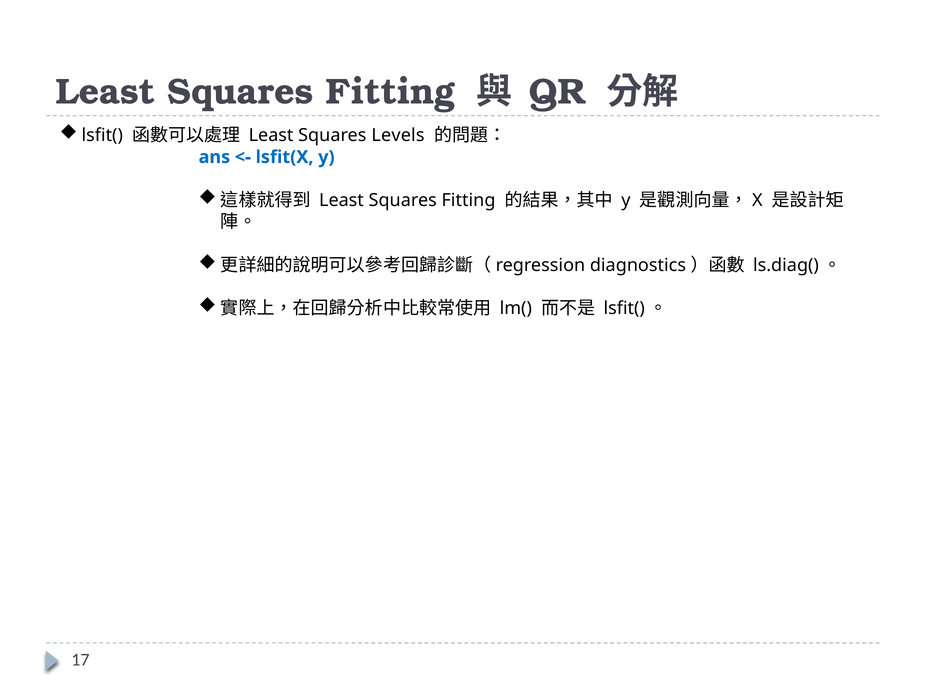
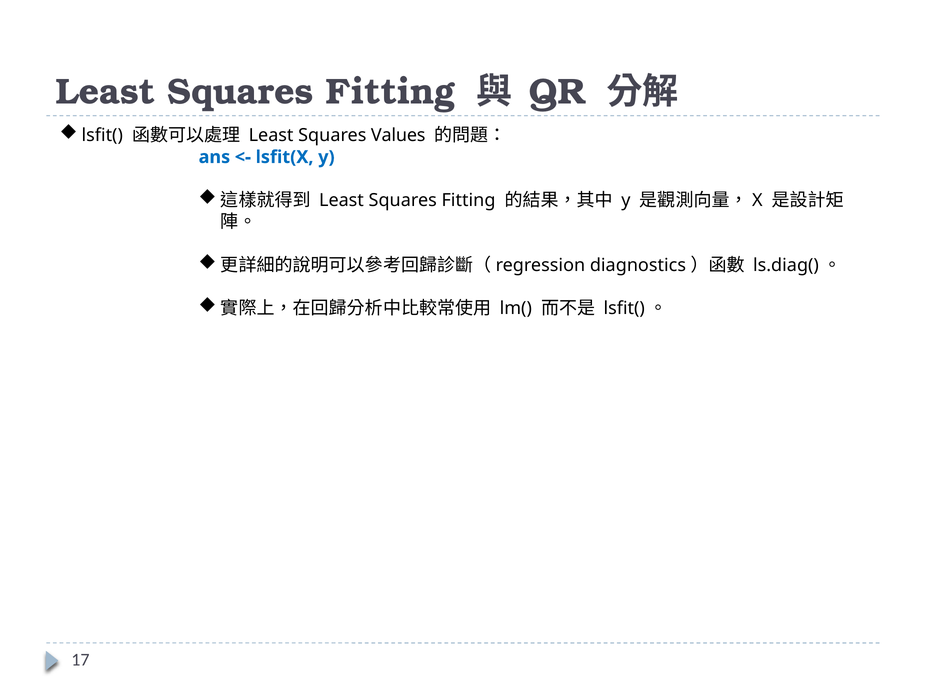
Levels: Levels -> Values
